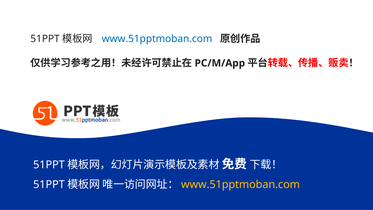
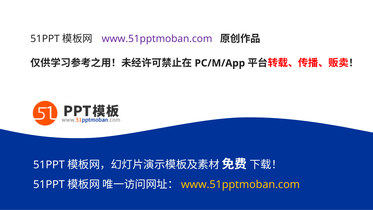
www.51pptmoban.com at (157, 39) colour: blue -> purple
